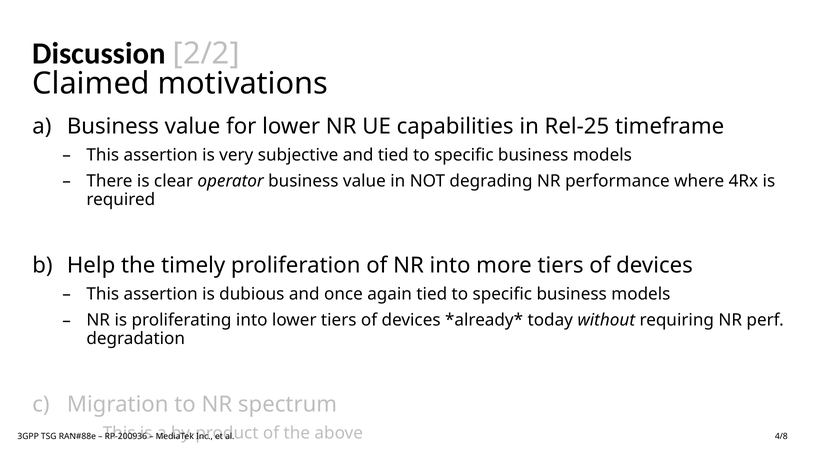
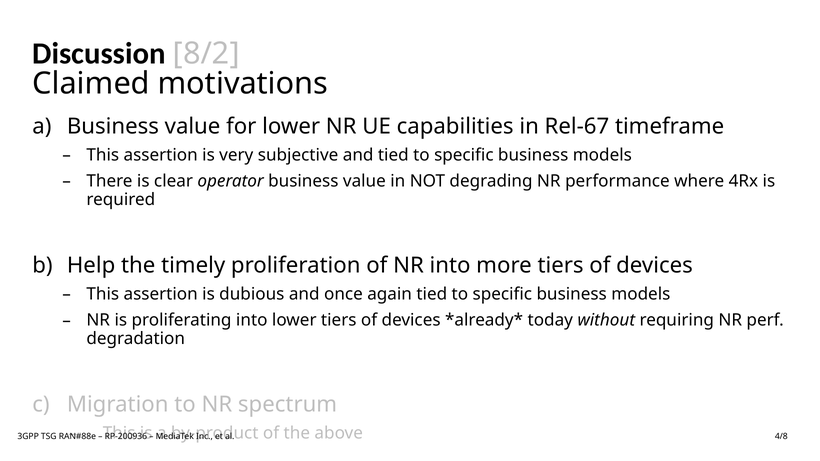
2/2: 2/2 -> 8/2
Rel-25: Rel-25 -> Rel-67
